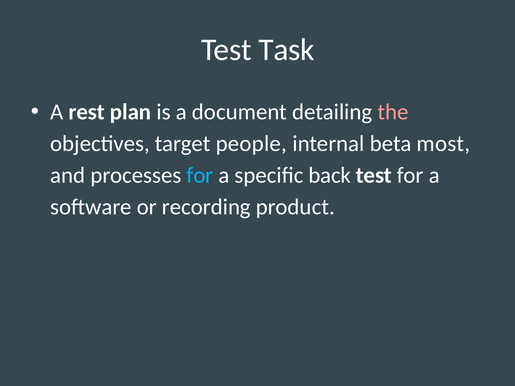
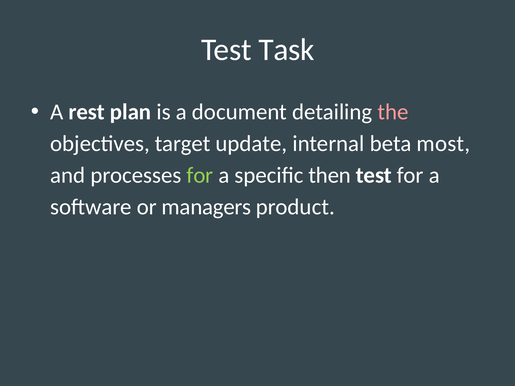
people: people -> update
for at (200, 175) colour: light blue -> light green
back: back -> then
recording: recording -> managers
